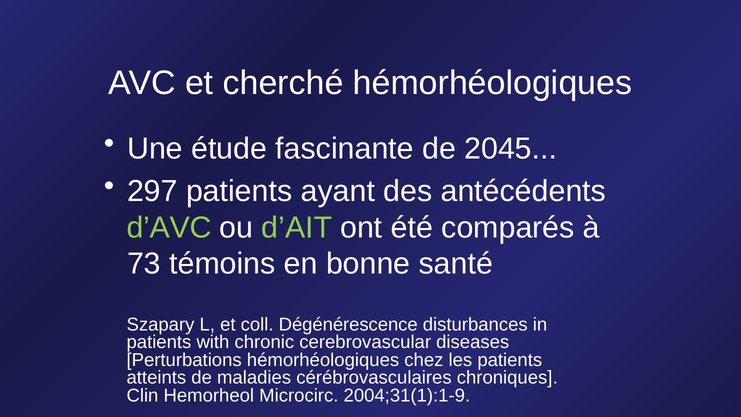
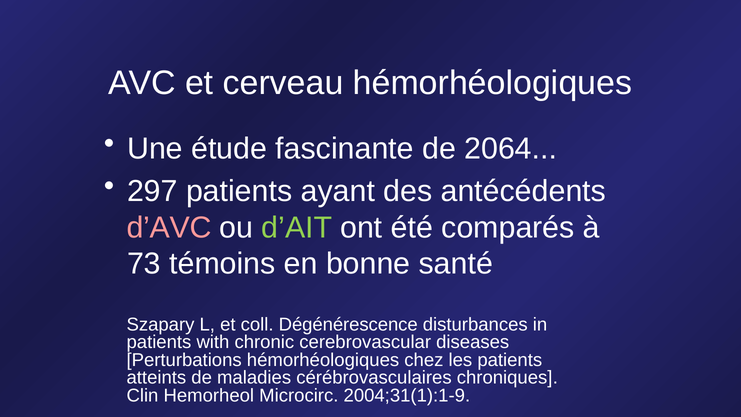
cherché: cherché -> cerveau
2045: 2045 -> 2064
d’AVC colour: light green -> pink
